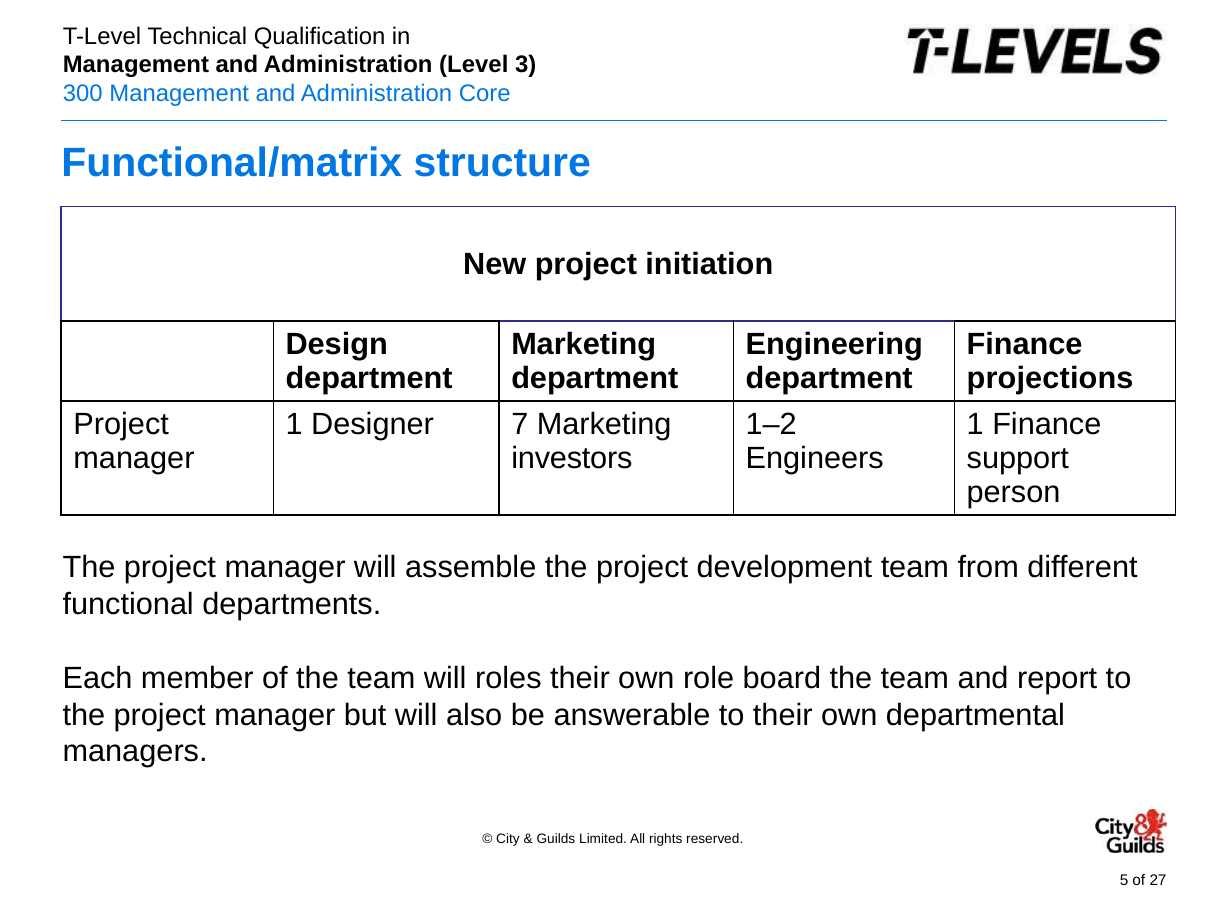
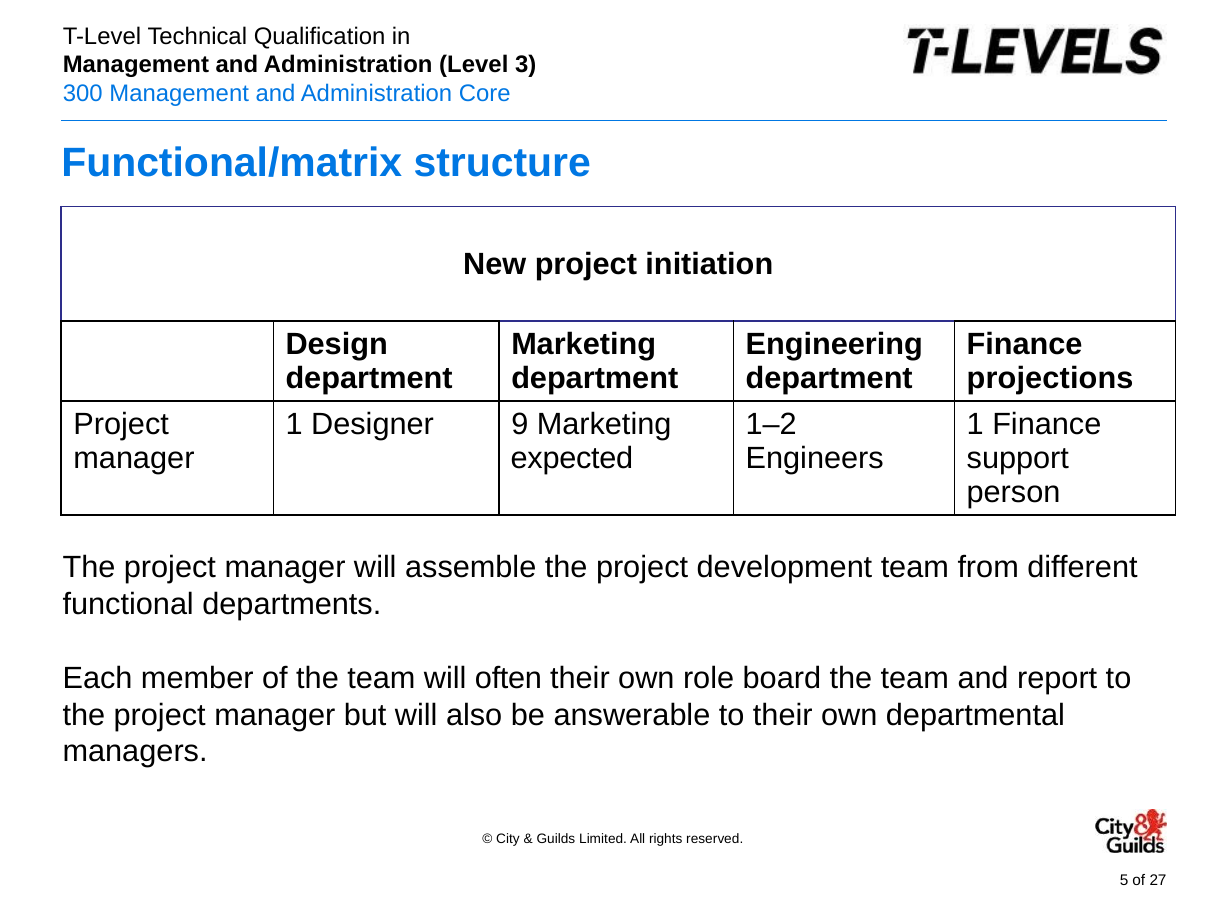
7: 7 -> 9
investors: investors -> expected
roles: roles -> often
